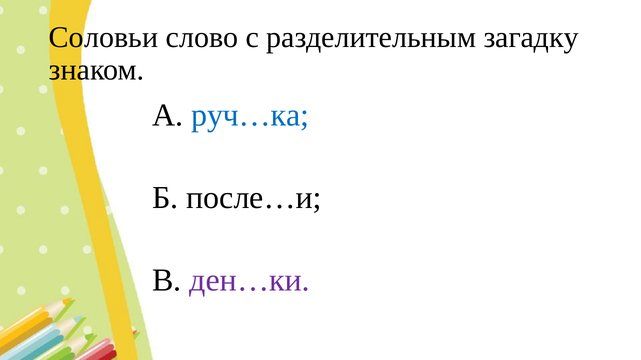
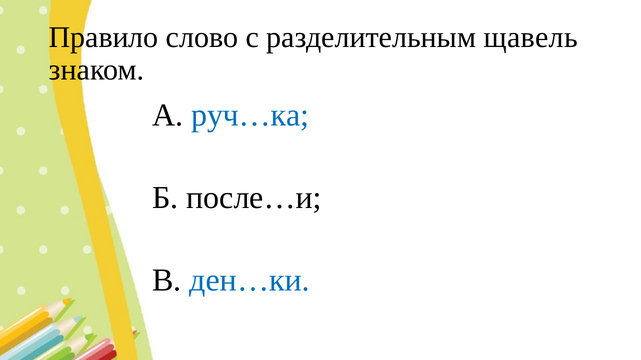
Соловьи: Соловьи -> Правило
загадку: загадку -> щавель
ден…ки colour: purple -> blue
